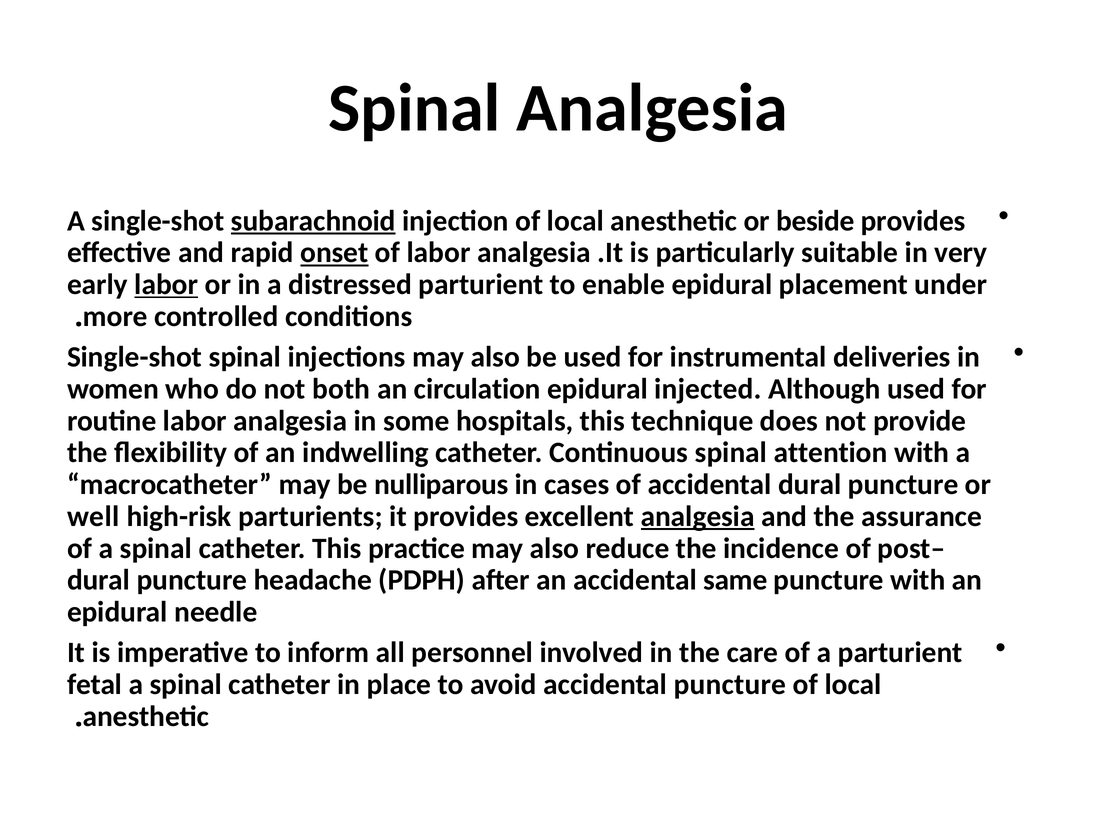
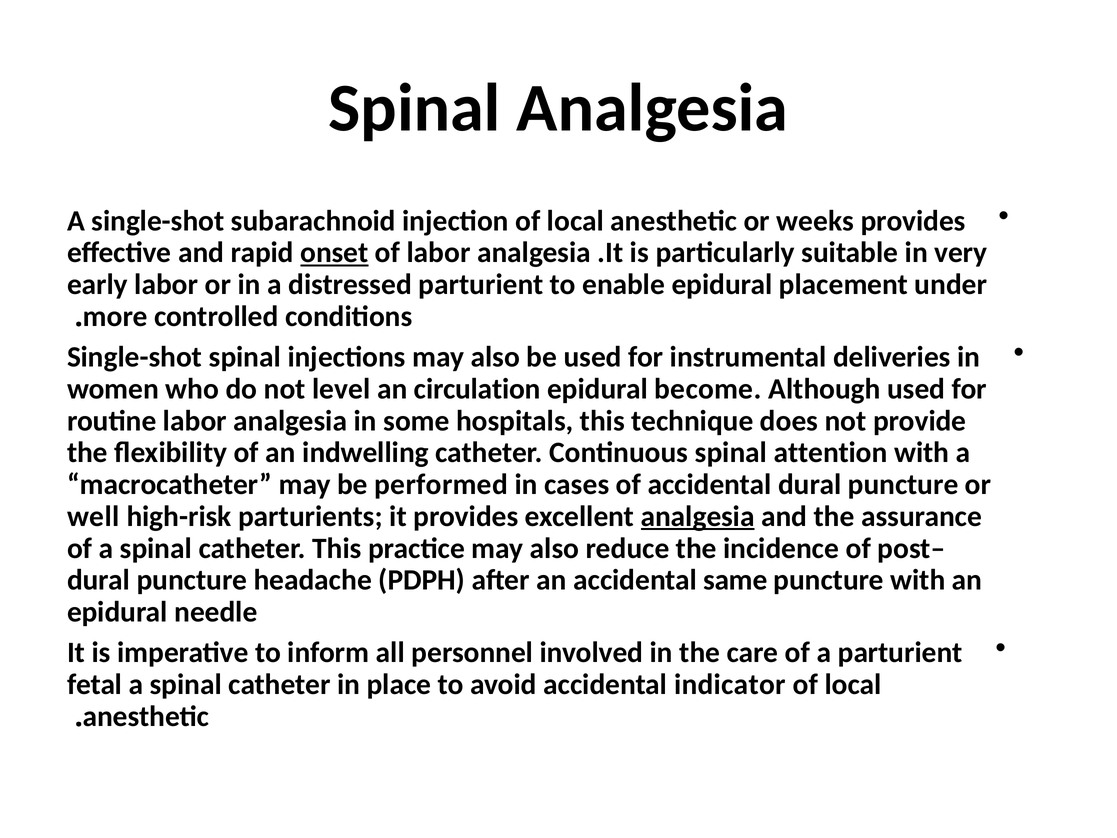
subarachnoid underline: present -> none
beside: beside -> weeks
labor at (166, 284) underline: present -> none
both: both -> level
injected: injected -> become
nulliparous: nulliparous -> performed
accidental puncture: puncture -> indicator
